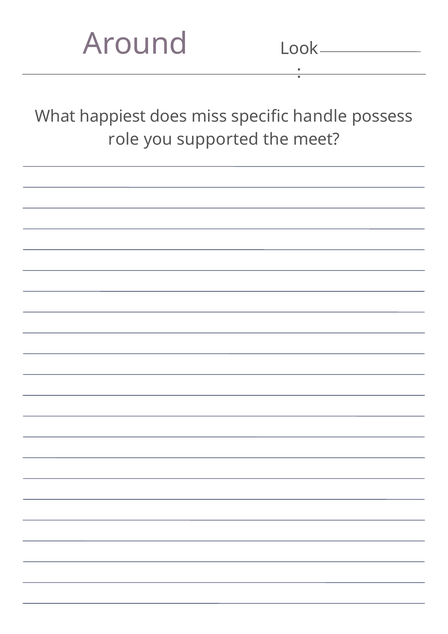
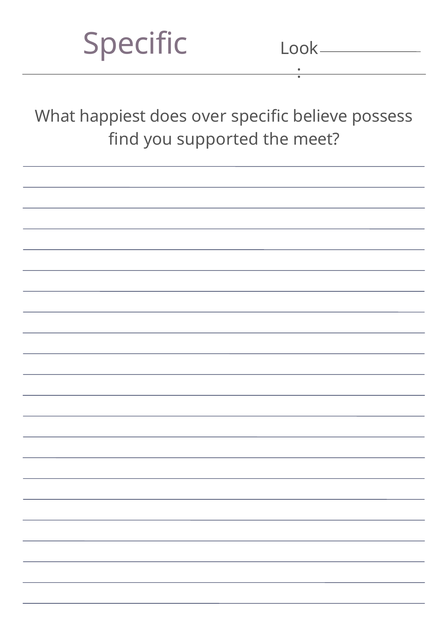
Around at (135, 44): Around -> Specific
miss: miss -> over
handle: handle -> believe
role: role -> find
